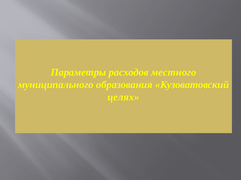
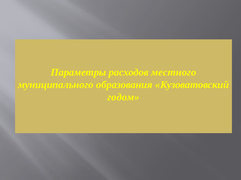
целях: целях -> годом
